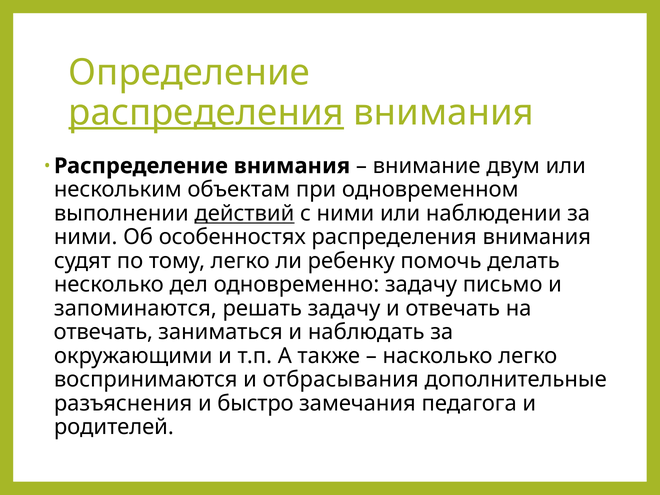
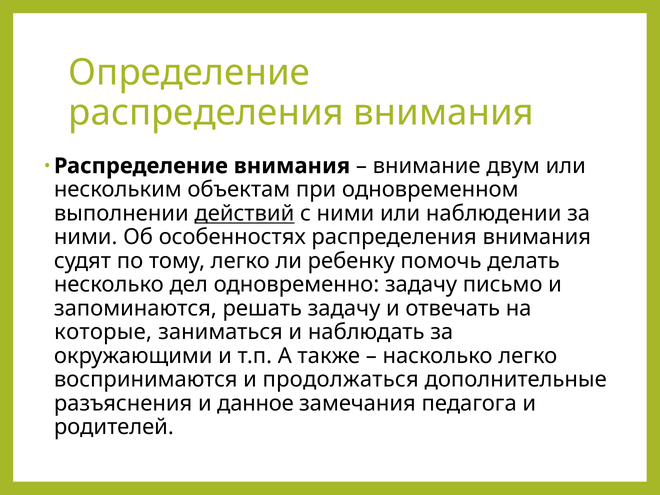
распределения at (206, 112) underline: present -> none
отвечать at (103, 332): отвечать -> которые
отбрасывания: отбрасывания -> продолжаться
быстро: быстро -> данное
